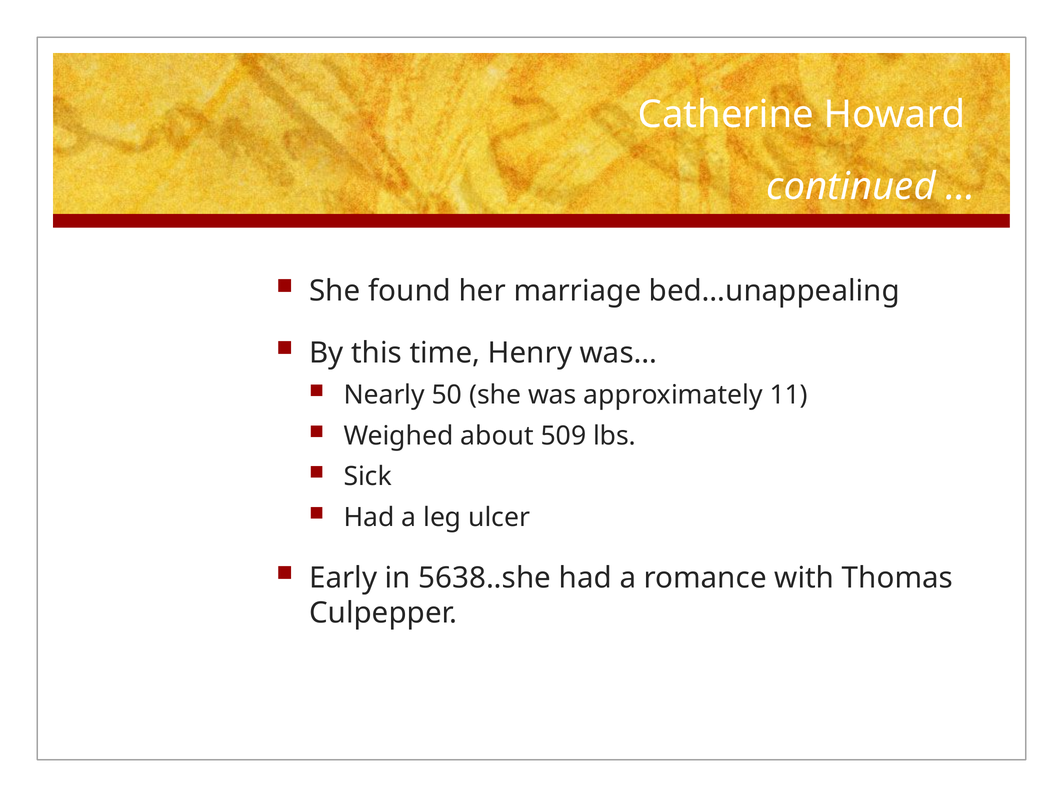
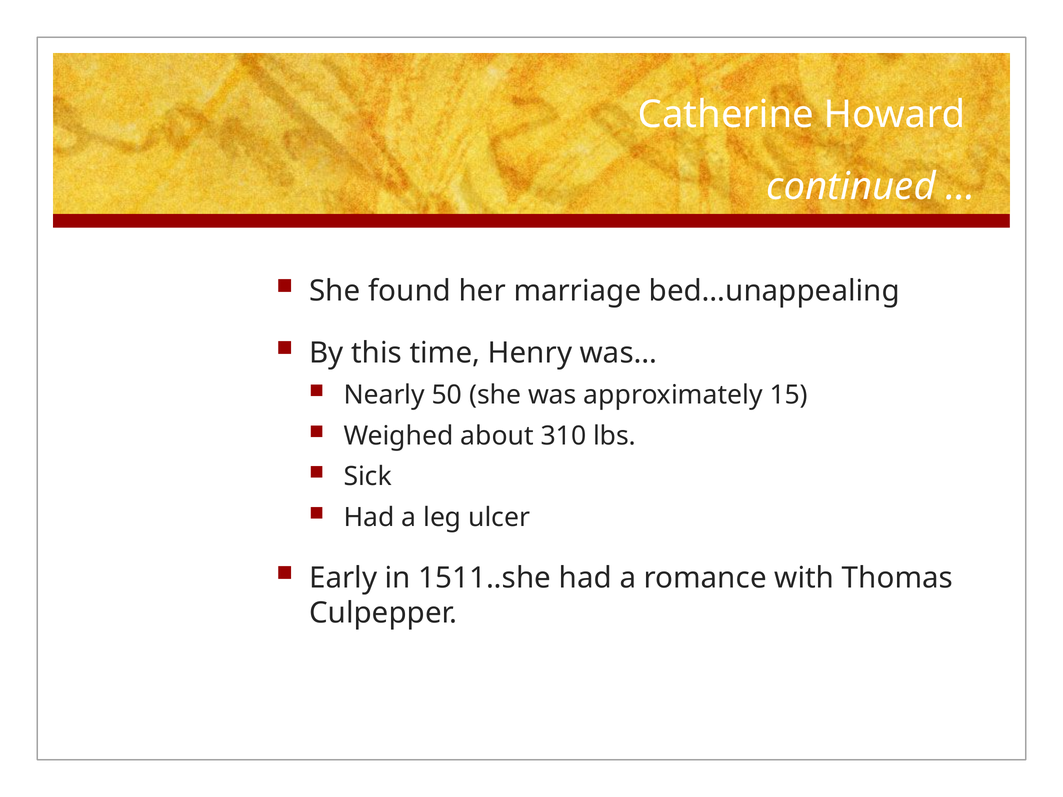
11: 11 -> 15
509: 509 -> 310
5638..she: 5638..she -> 1511..she
